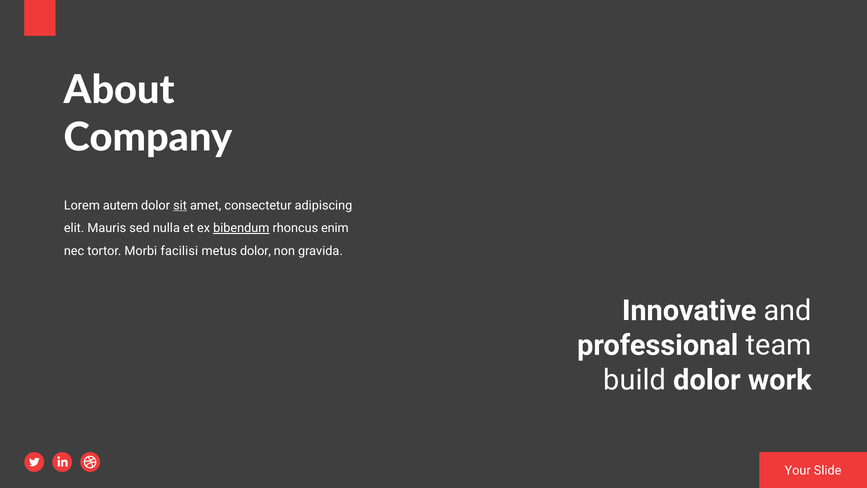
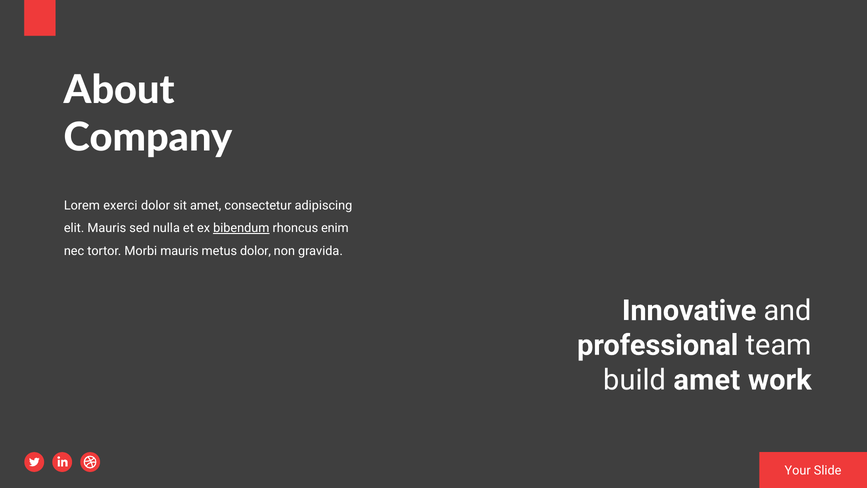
autem: autem -> exerci
sit underline: present -> none
Morbi facilisi: facilisi -> mauris
build dolor: dolor -> amet
